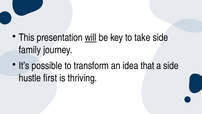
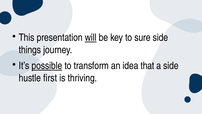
take: take -> sure
family: family -> things
possible underline: none -> present
